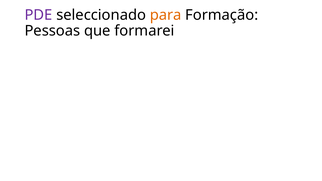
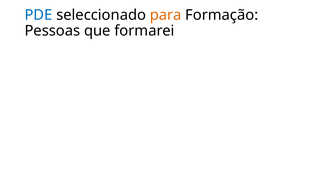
PDE colour: purple -> blue
